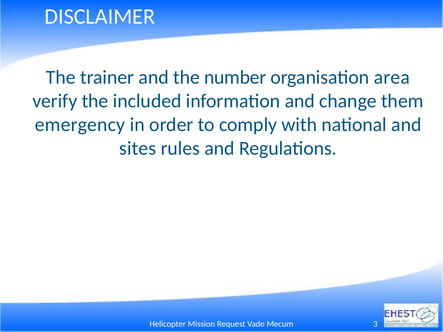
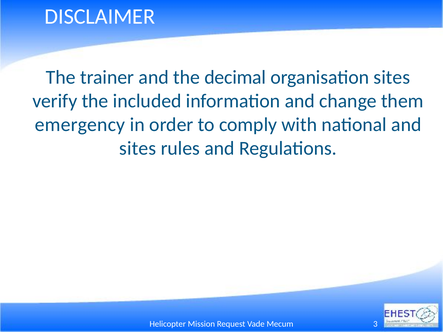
number: number -> decimal
organisation area: area -> sites
